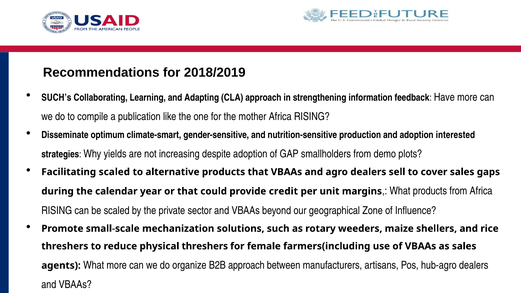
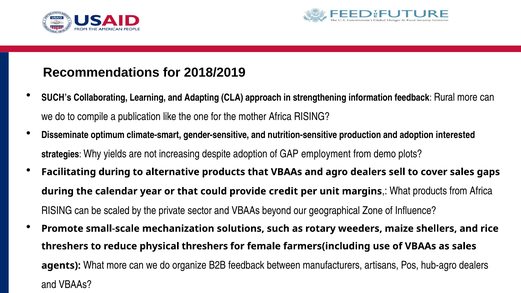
Have: Have -> Rural
smallholders: smallholders -> employment
Facilitating scaled: scaled -> during
B2B approach: approach -> feedback
